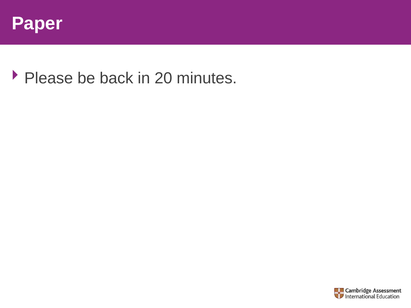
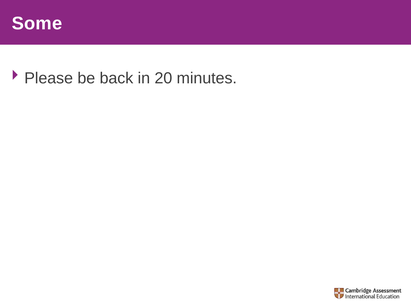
Paper: Paper -> Some
